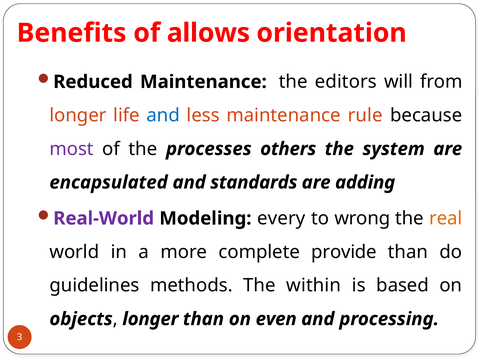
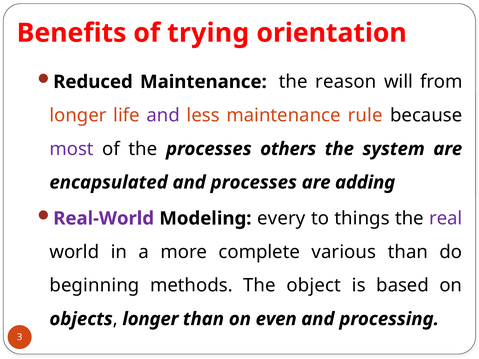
allows: allows -> trying
editors: editors -> reason
and at (163, 115) colour: blue -> purple
and standards: standards -> processes
wrong: wrong -> things
real colour: orange -> purple
provide: provide -> various
guidelines: guidelines -> beginning
within: within -> object
